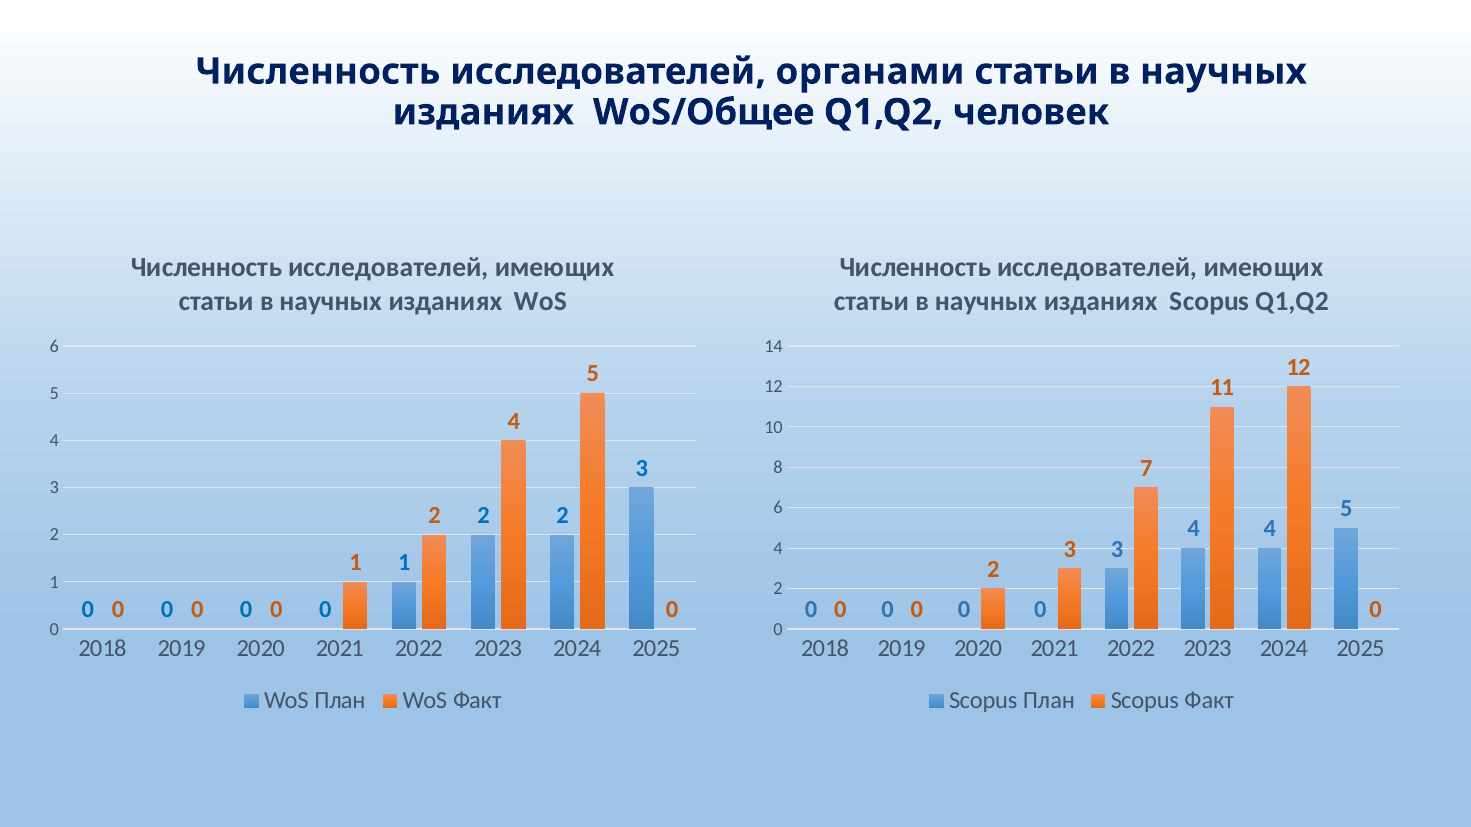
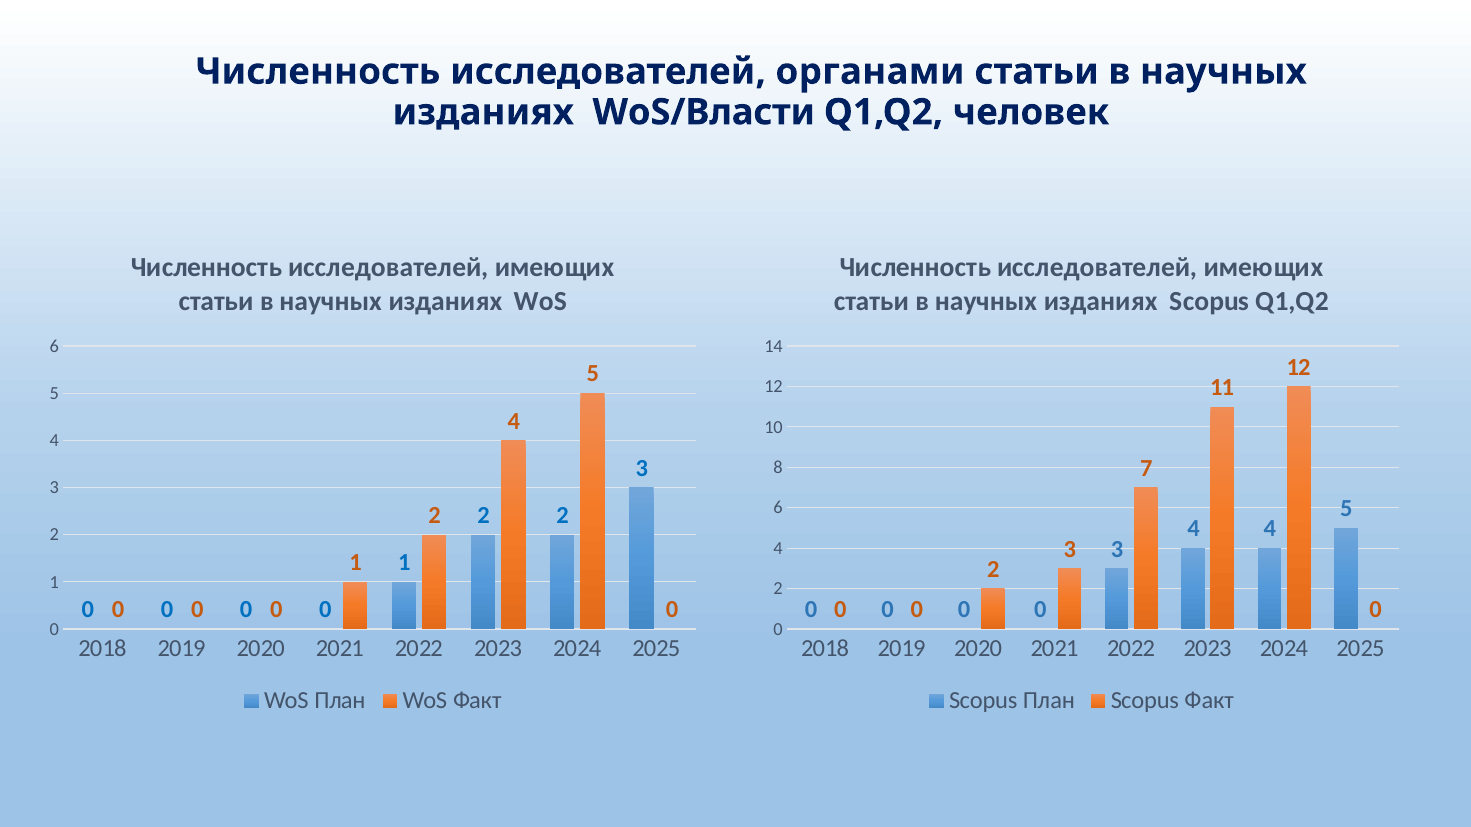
WoS/Общее: WoS/Общее -> WoS/Власти
